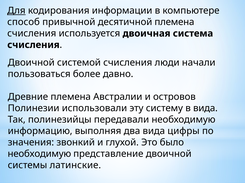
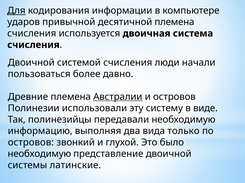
способ: способ -> ударов
Австралии underline: none -> present
в вида: вида -> виде
цифры: цифры -> только
значения at (31, 143): значения -> островов
